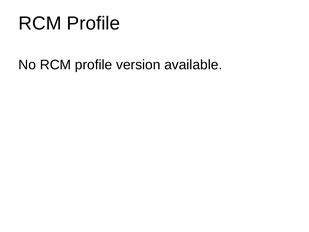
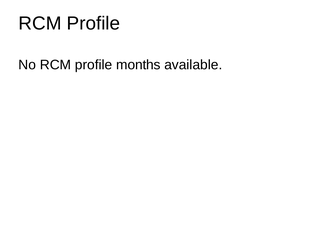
version: version -> months
